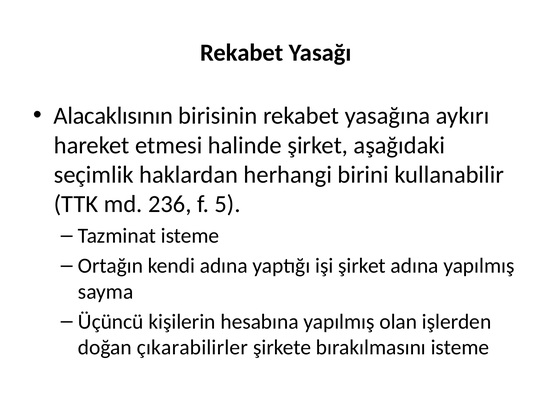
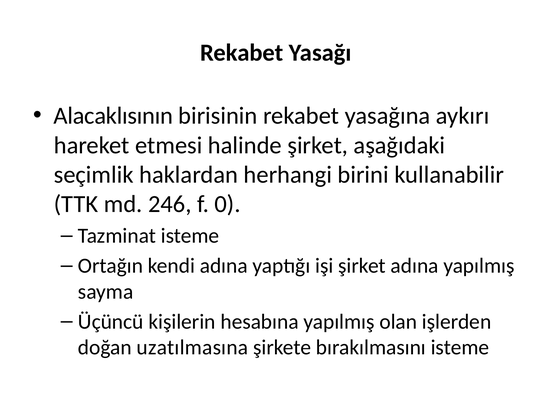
236: 236 -> 246
5: 5 -> 0
çıkarabilirler: çıkarabilirler -> uzatılmasına
